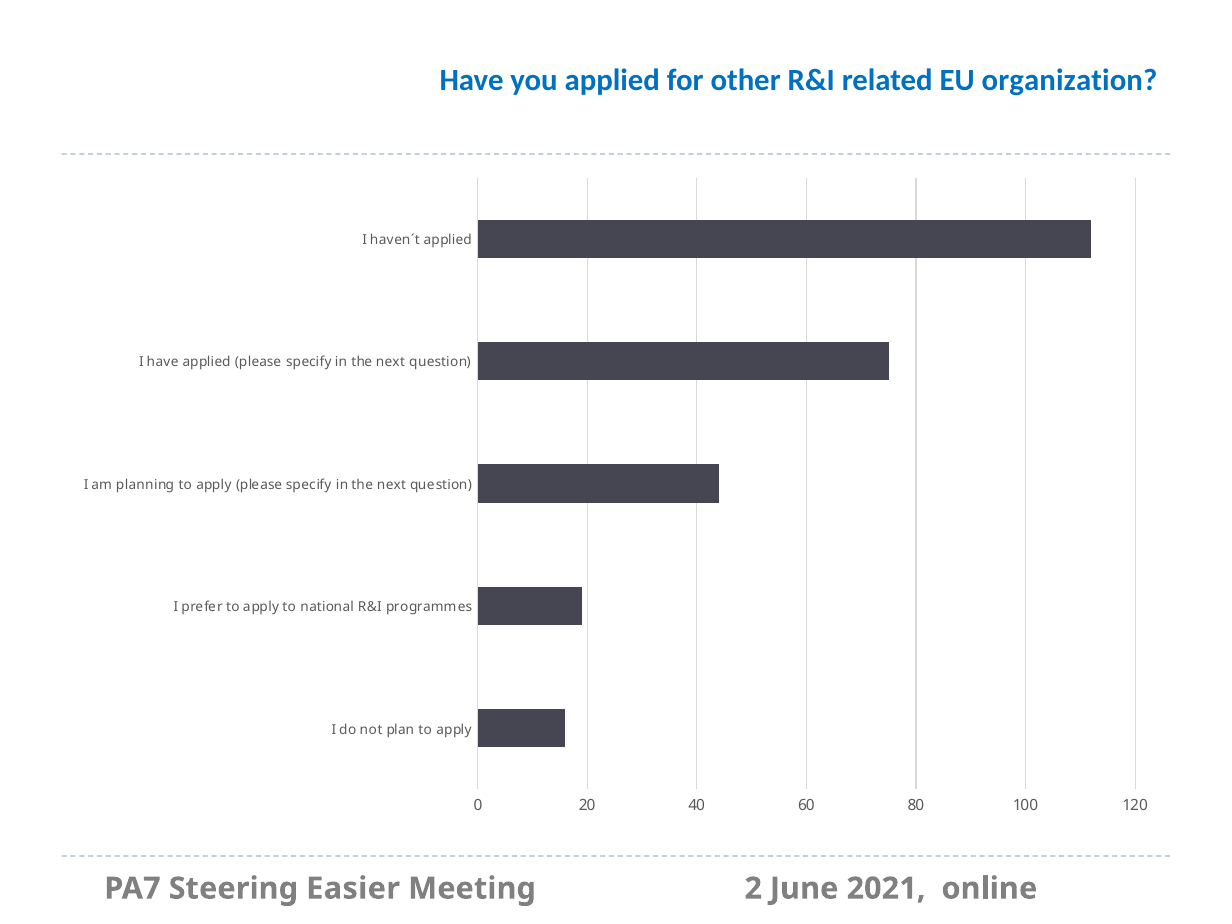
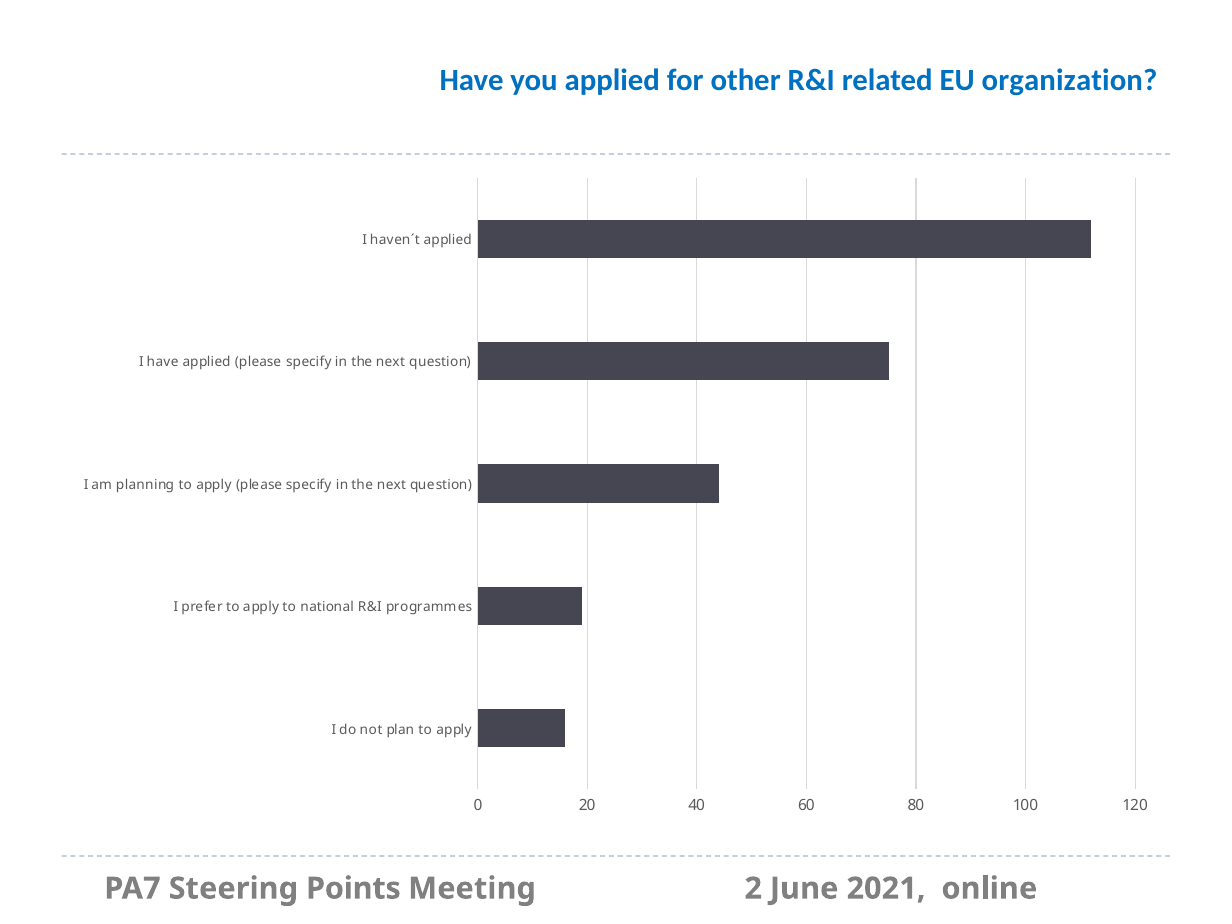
Easier: Easier -> Points
